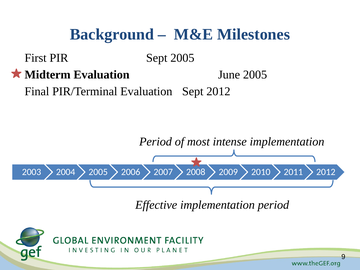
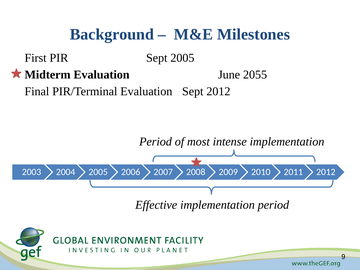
June 2005: 2005 -> 2055
